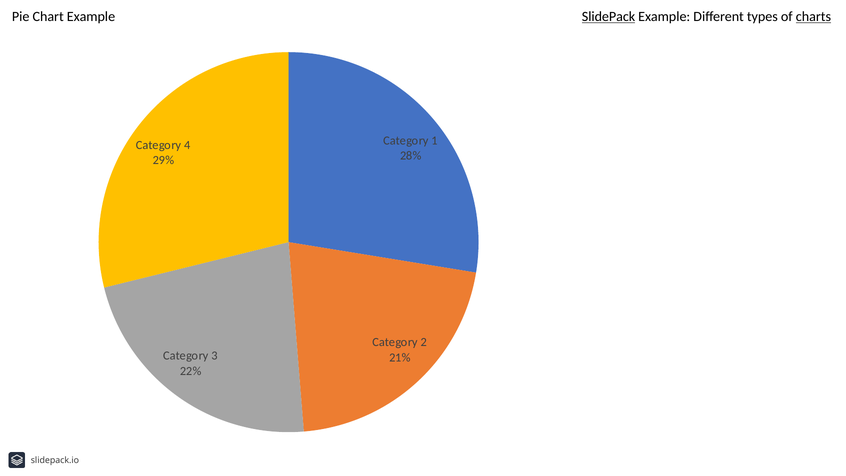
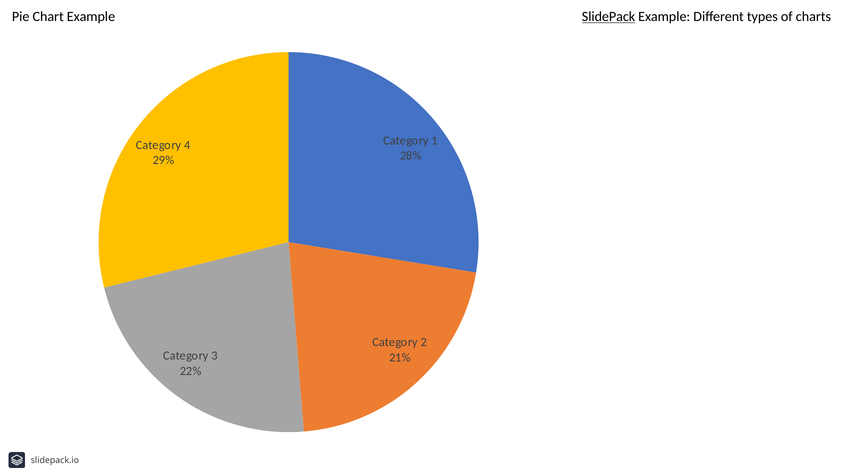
charts underline: present -> none
